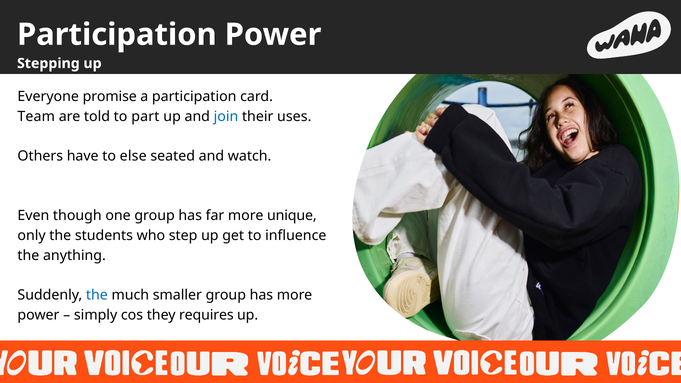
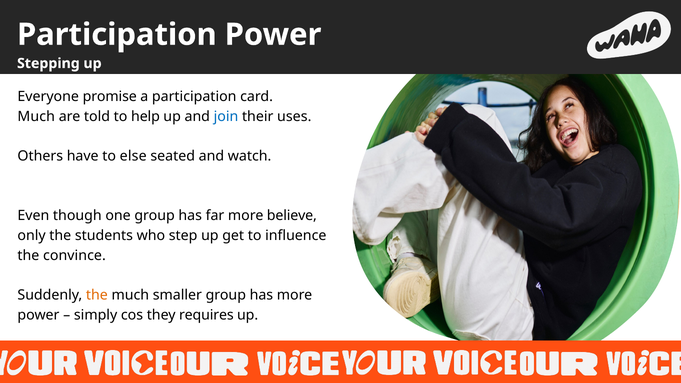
Team at (36, 116): Team -> Much
part: part -> help
unique: unique -> believe
anything: anything -> convince
the at (97, 295) colour: blue -> orange
